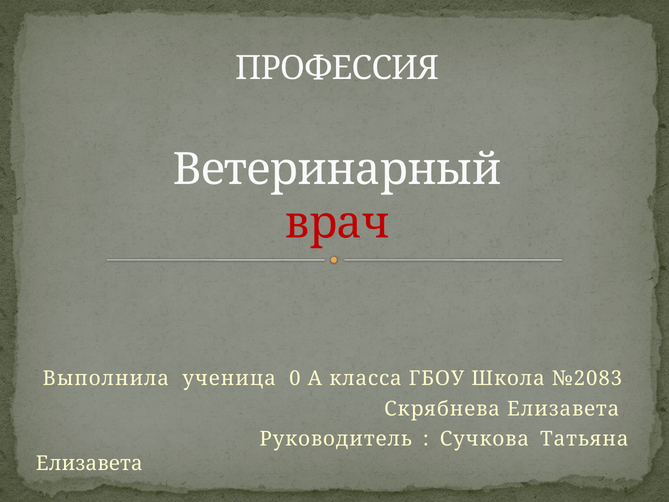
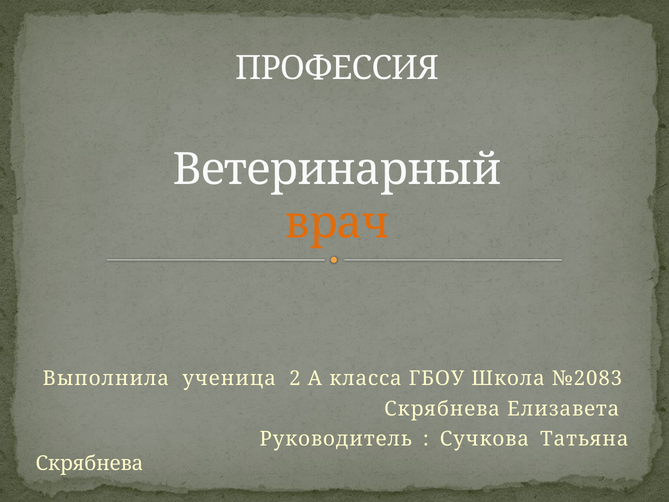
врач colour: red -> orange
0: 0 -> 2
Елизавета at (89, 463): Елизавета -> Скрябнева
